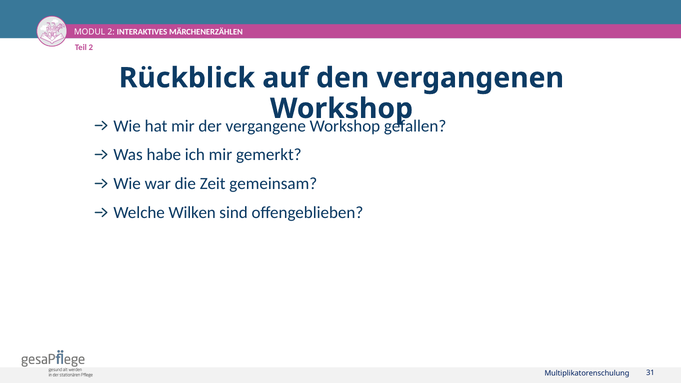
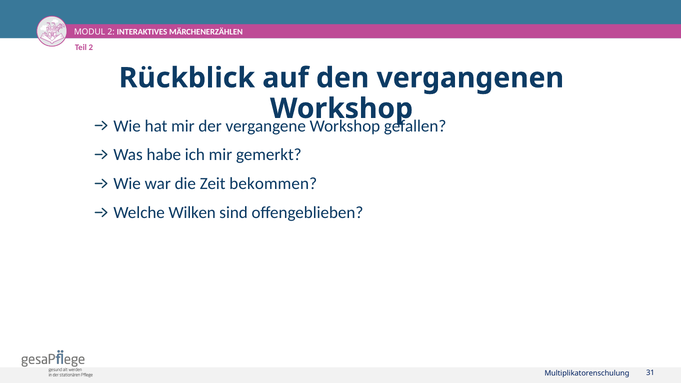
gemeinsam: gemeinsam -> bekommen
